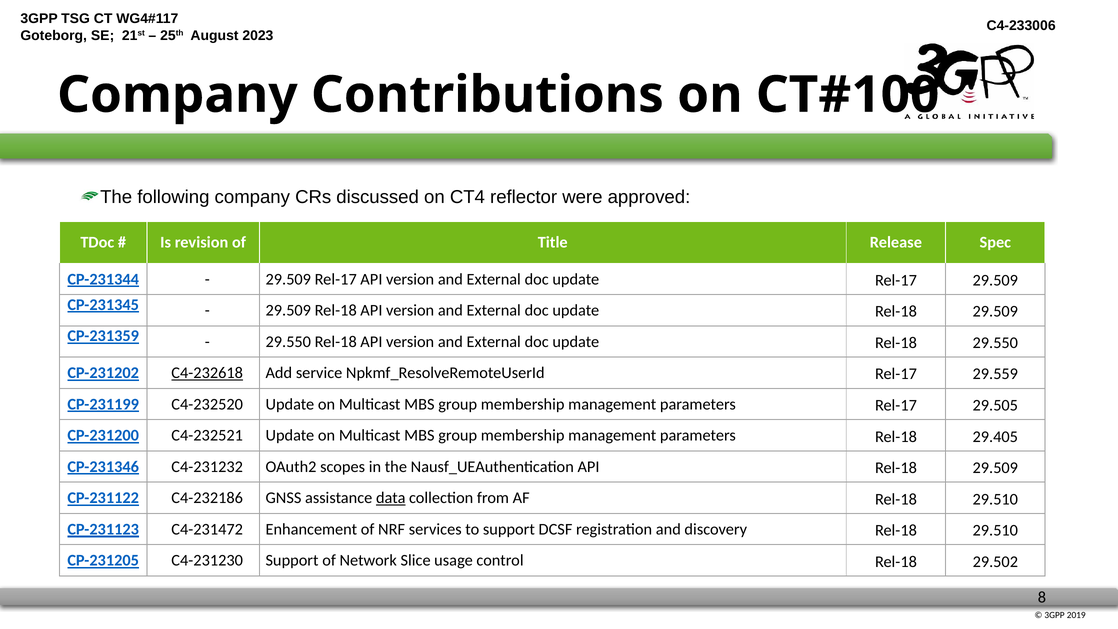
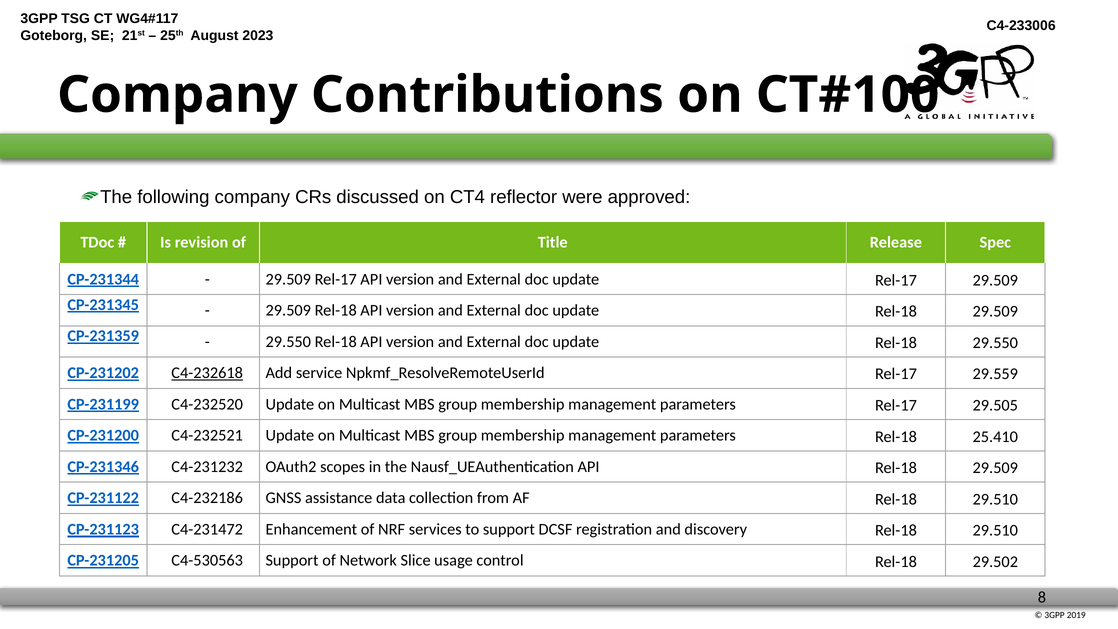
29.405: 29.405 -> 25.410
data underline: present -> none
C4-231230: C4-231230 -> C4-530563
